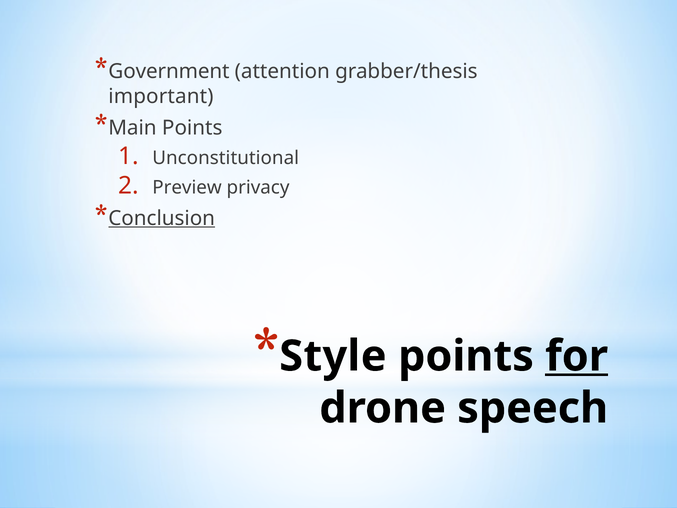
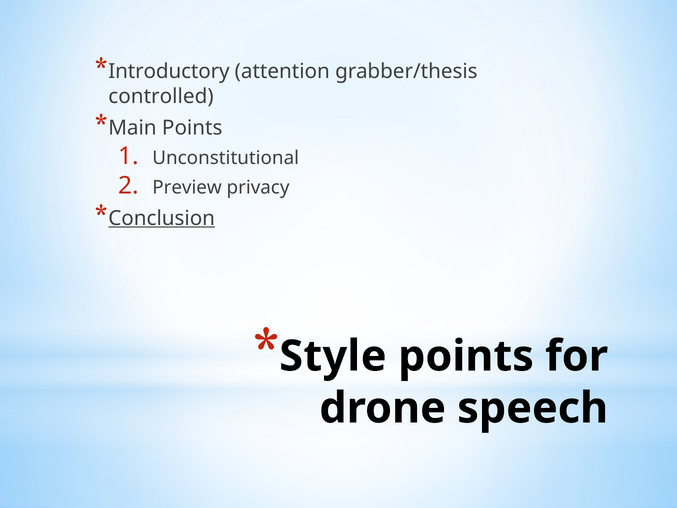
Government: Government -> Introductory
important: important -> controlled
for underline: present -> none
